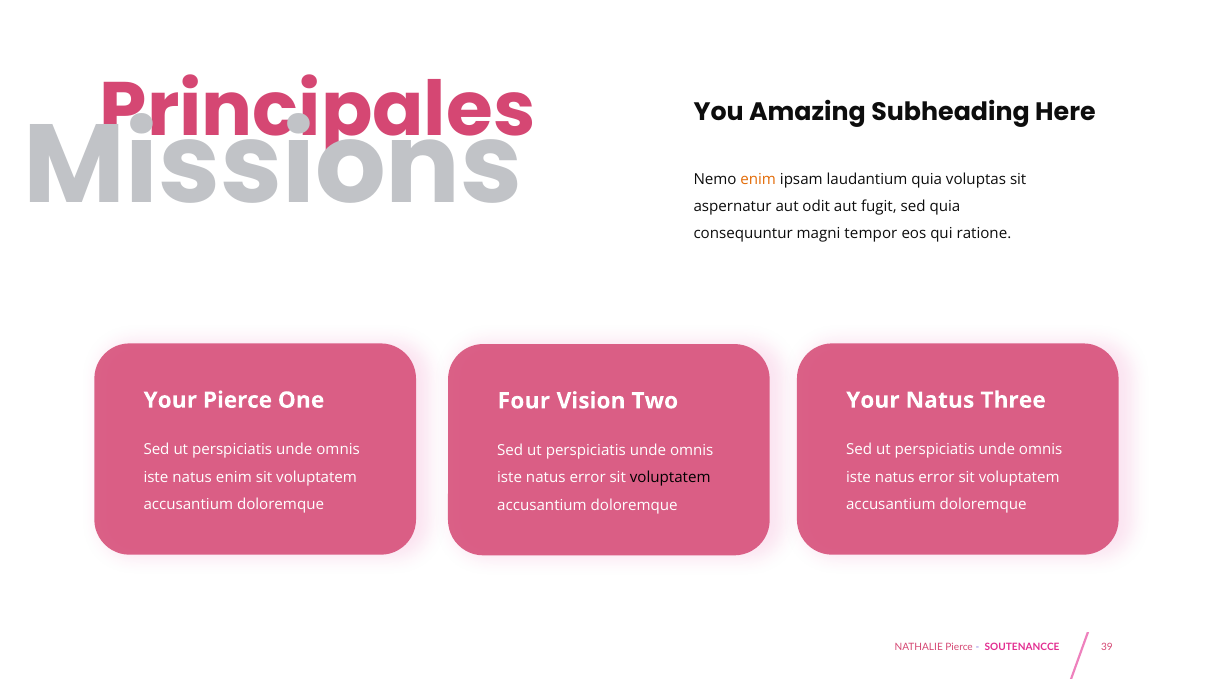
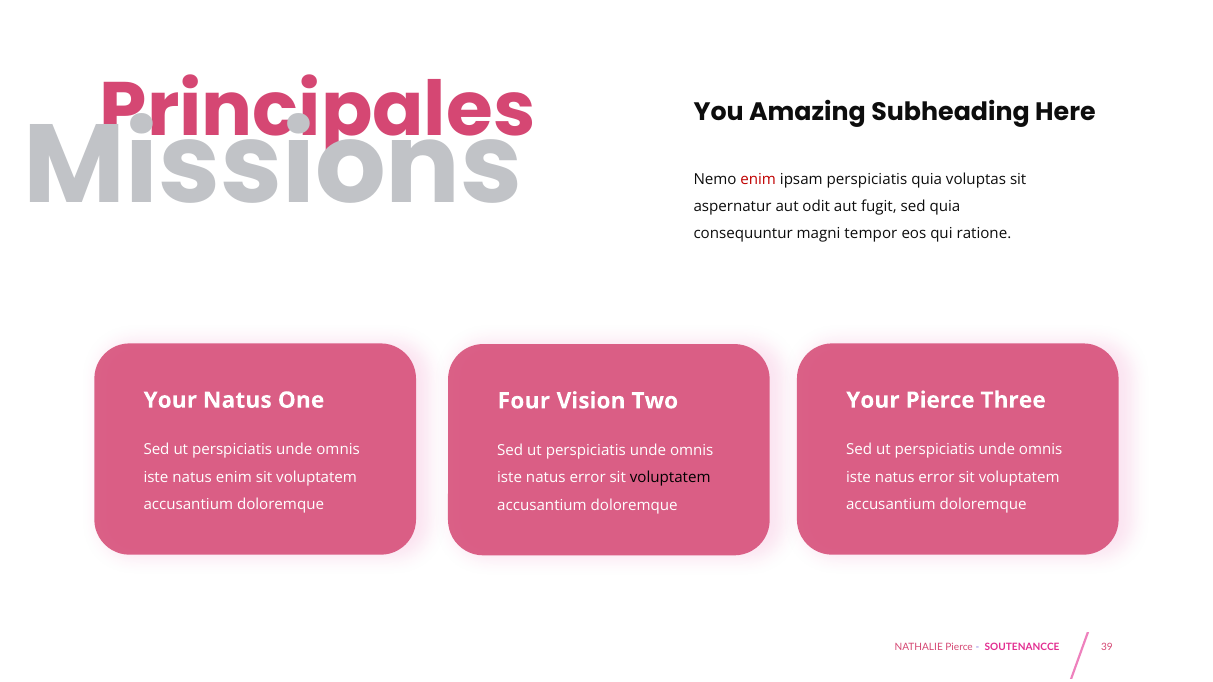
enim at (758, 179) colour: orange -> red
ipsam laudantium: laudantium -> perspiciatis
Your Pierce: Pierce -> Natus
Your Natus: Natus -> Pierce
